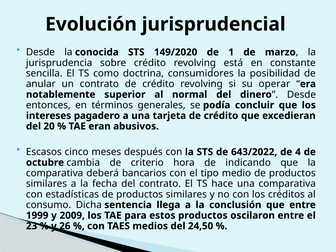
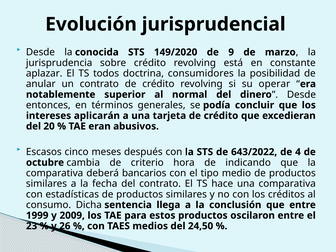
1: 1 -> 9
sencilla: sencilla -> aplazar
como: como -> todos
pagadero: pagadero -> aplicarán
